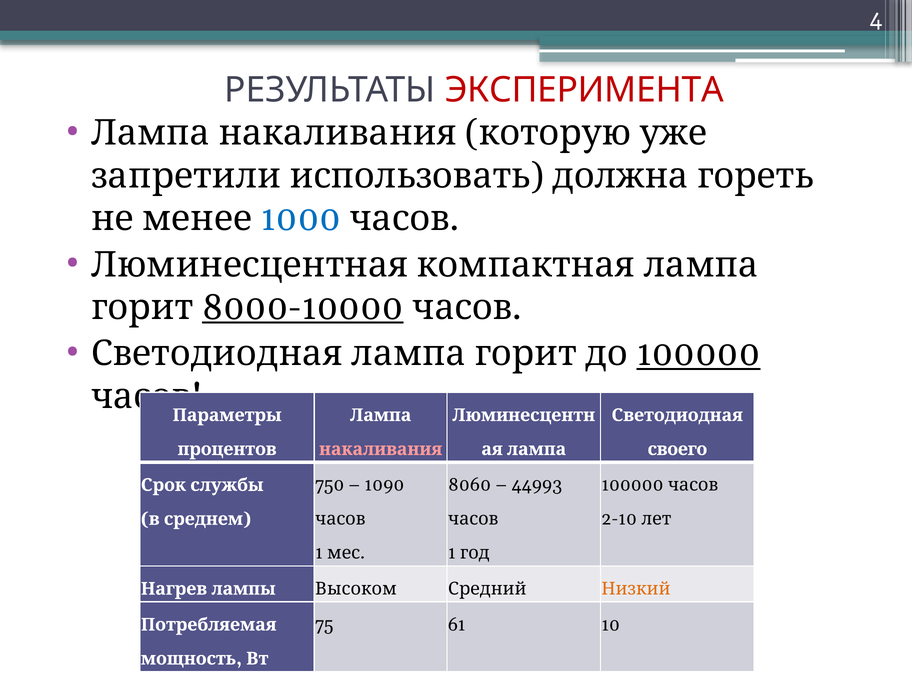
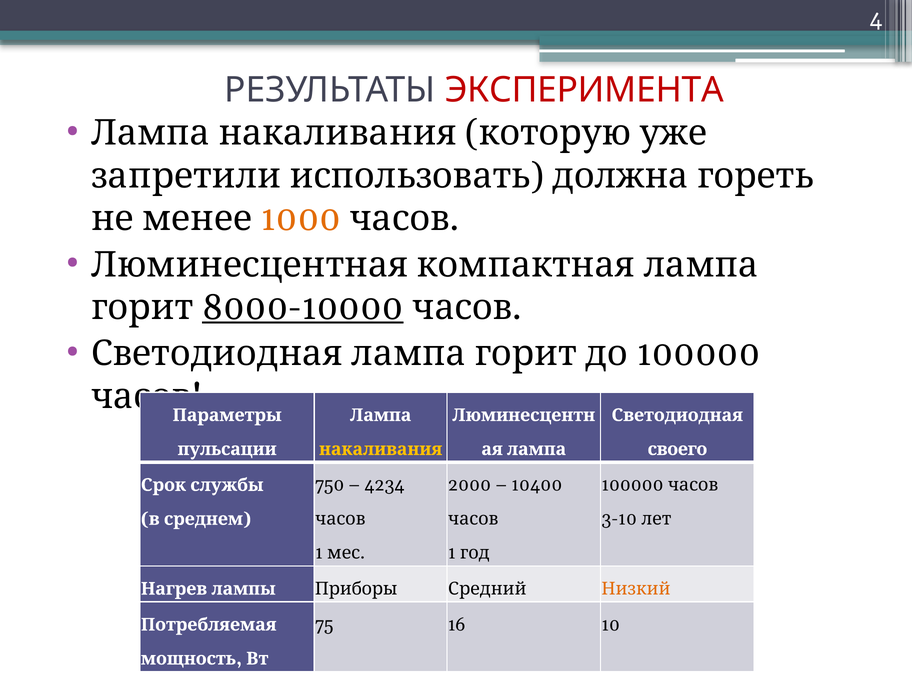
1000 colour: blue -> orange
100000 at (698, 354) underline: present -> none
процентов: процентов -> пульсации
накаливания colour: pink -> yellow
1090: 1090 -> 4234
8060: 8060 -> 2000
44993: 44993 -> 10400
2-10: 2-10 -> 3-10
Высоком: Высоком -> Приборы
61: 61 -> 16
